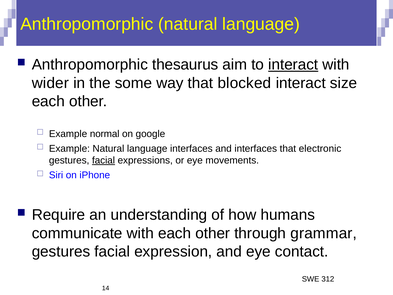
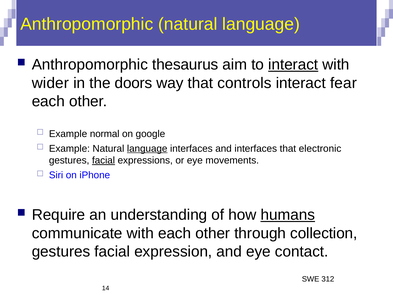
some: some -> doors
blocked: blocked -> controls
size: size -> fear
language at (147, 148) underline: none -> present
humans underline: none -> present
grammar: grammar -> collection
